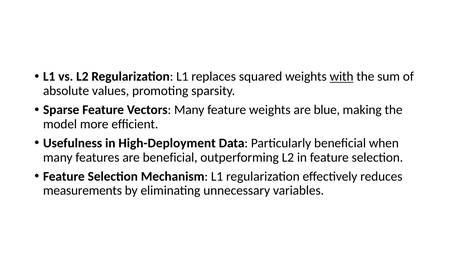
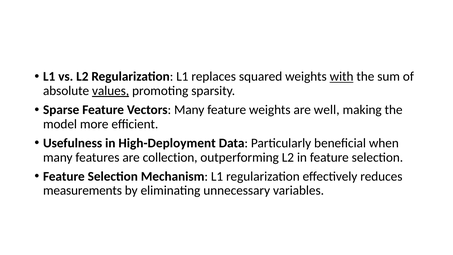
values underline: none -> present
blue: blue -> well
are beneficial: beneficial -> collection
